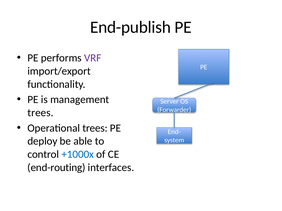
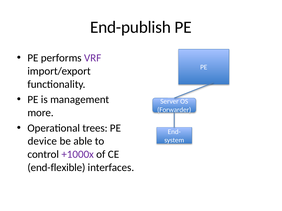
trees at (41, 113): trees -> more
deploy: deploy -> device
+1000x colour: blue -> purple
end-routing: end-routing -> end-flexible
